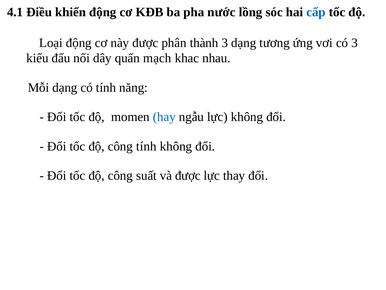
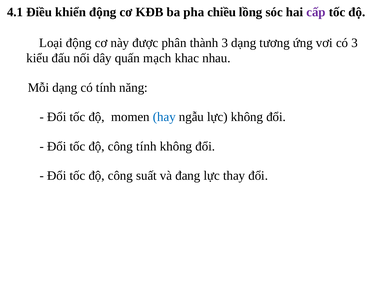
nước: nước -> chiều
cấp colour: blue -> purple
và được: được -> đang
